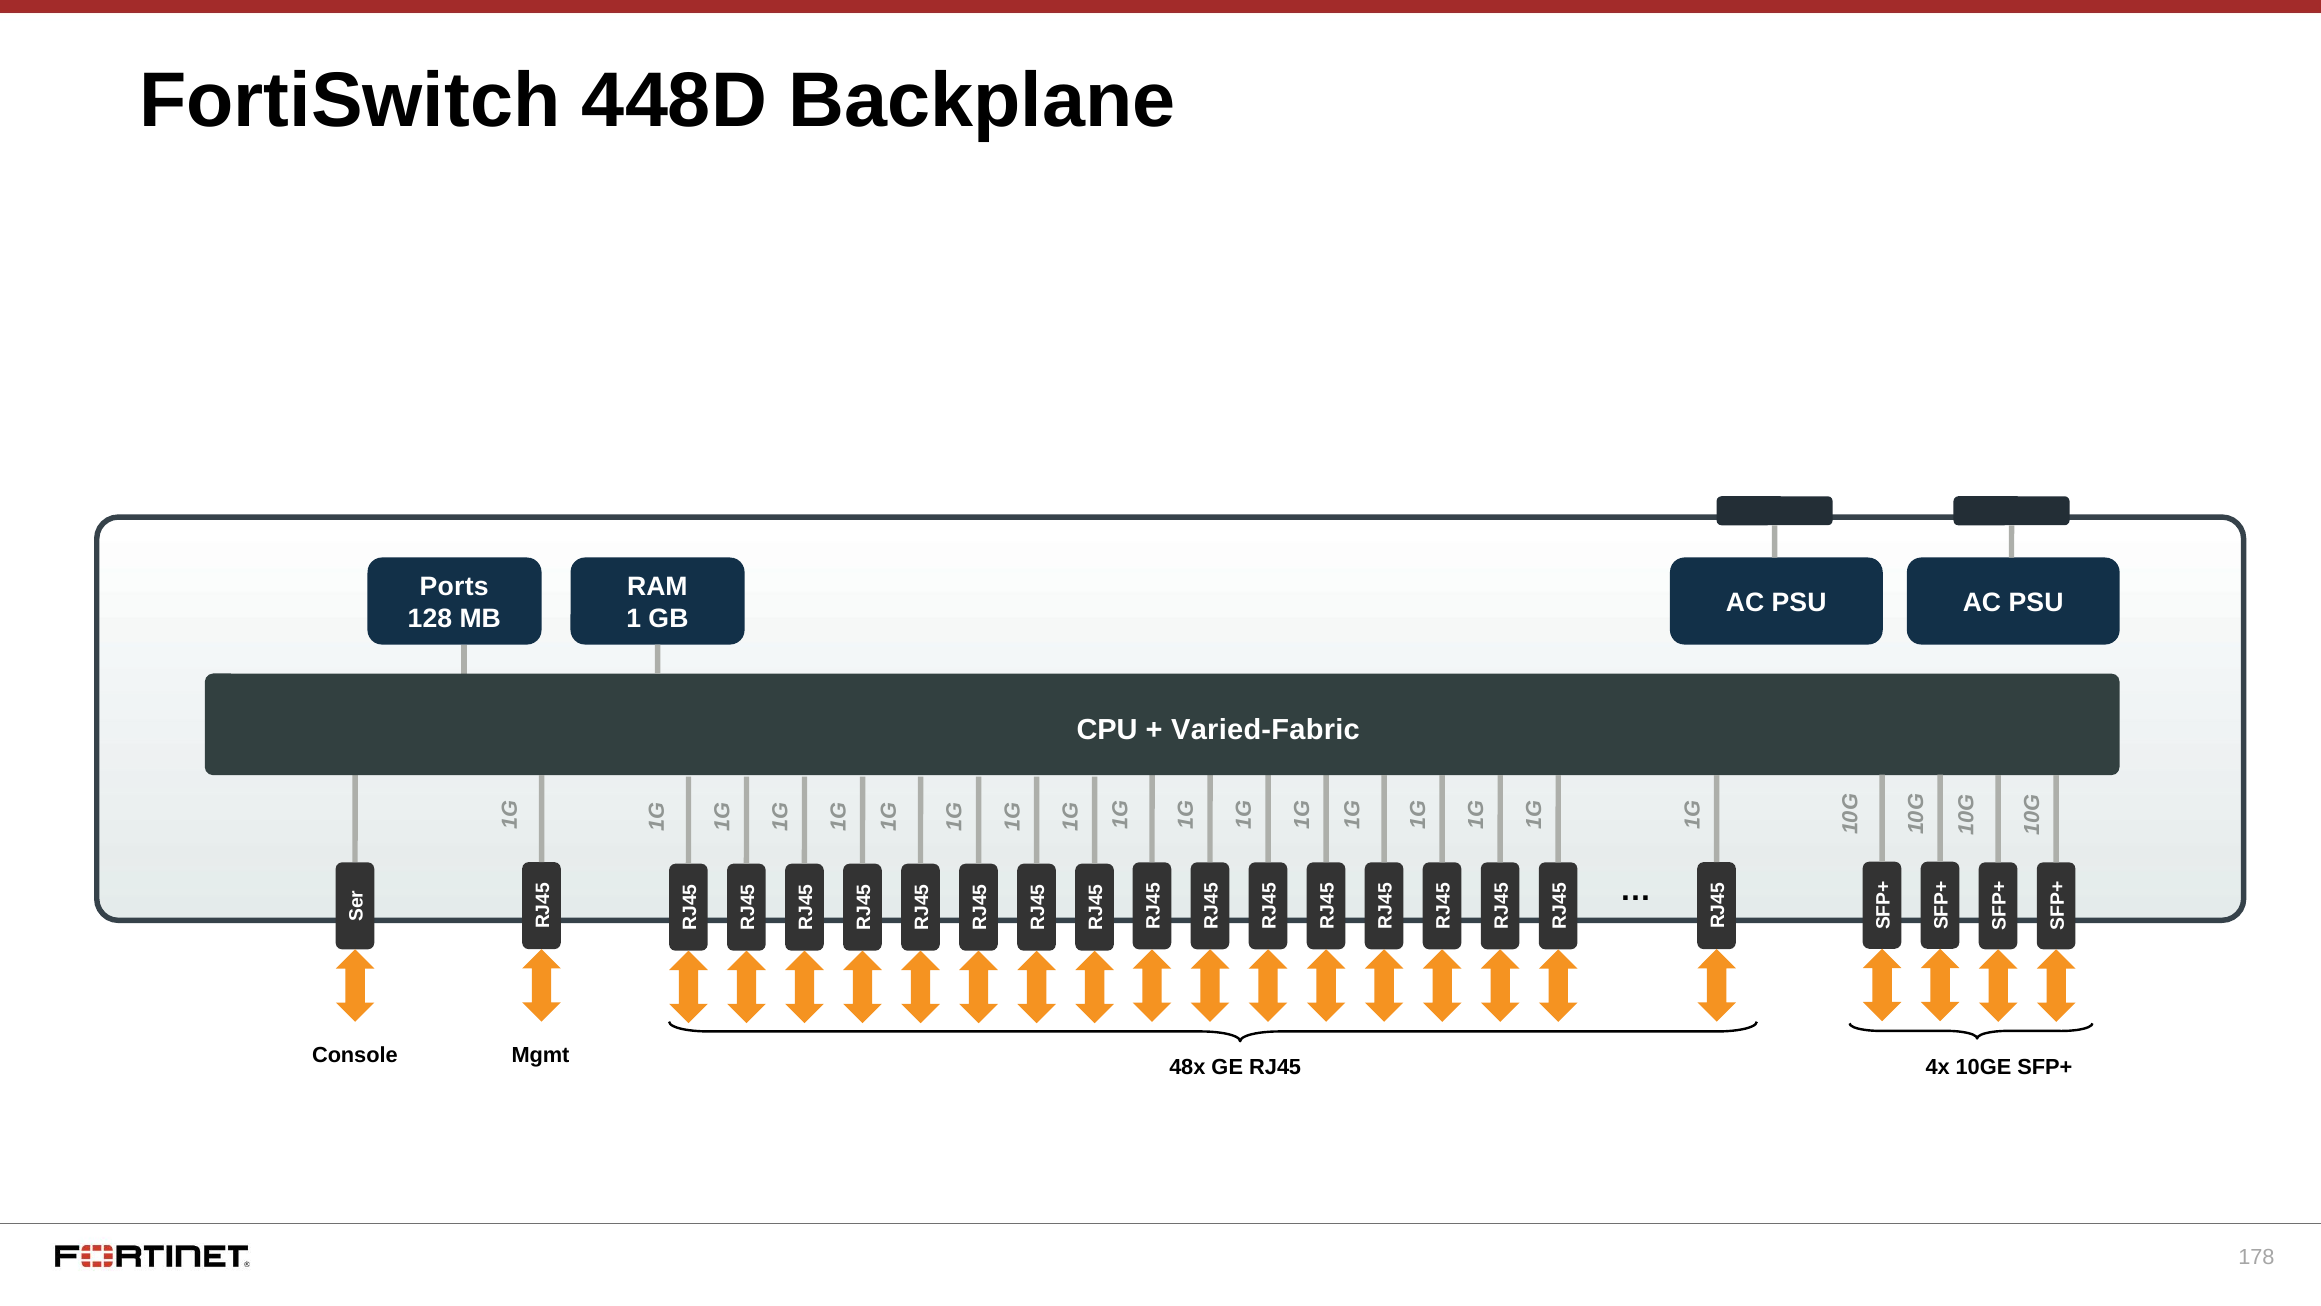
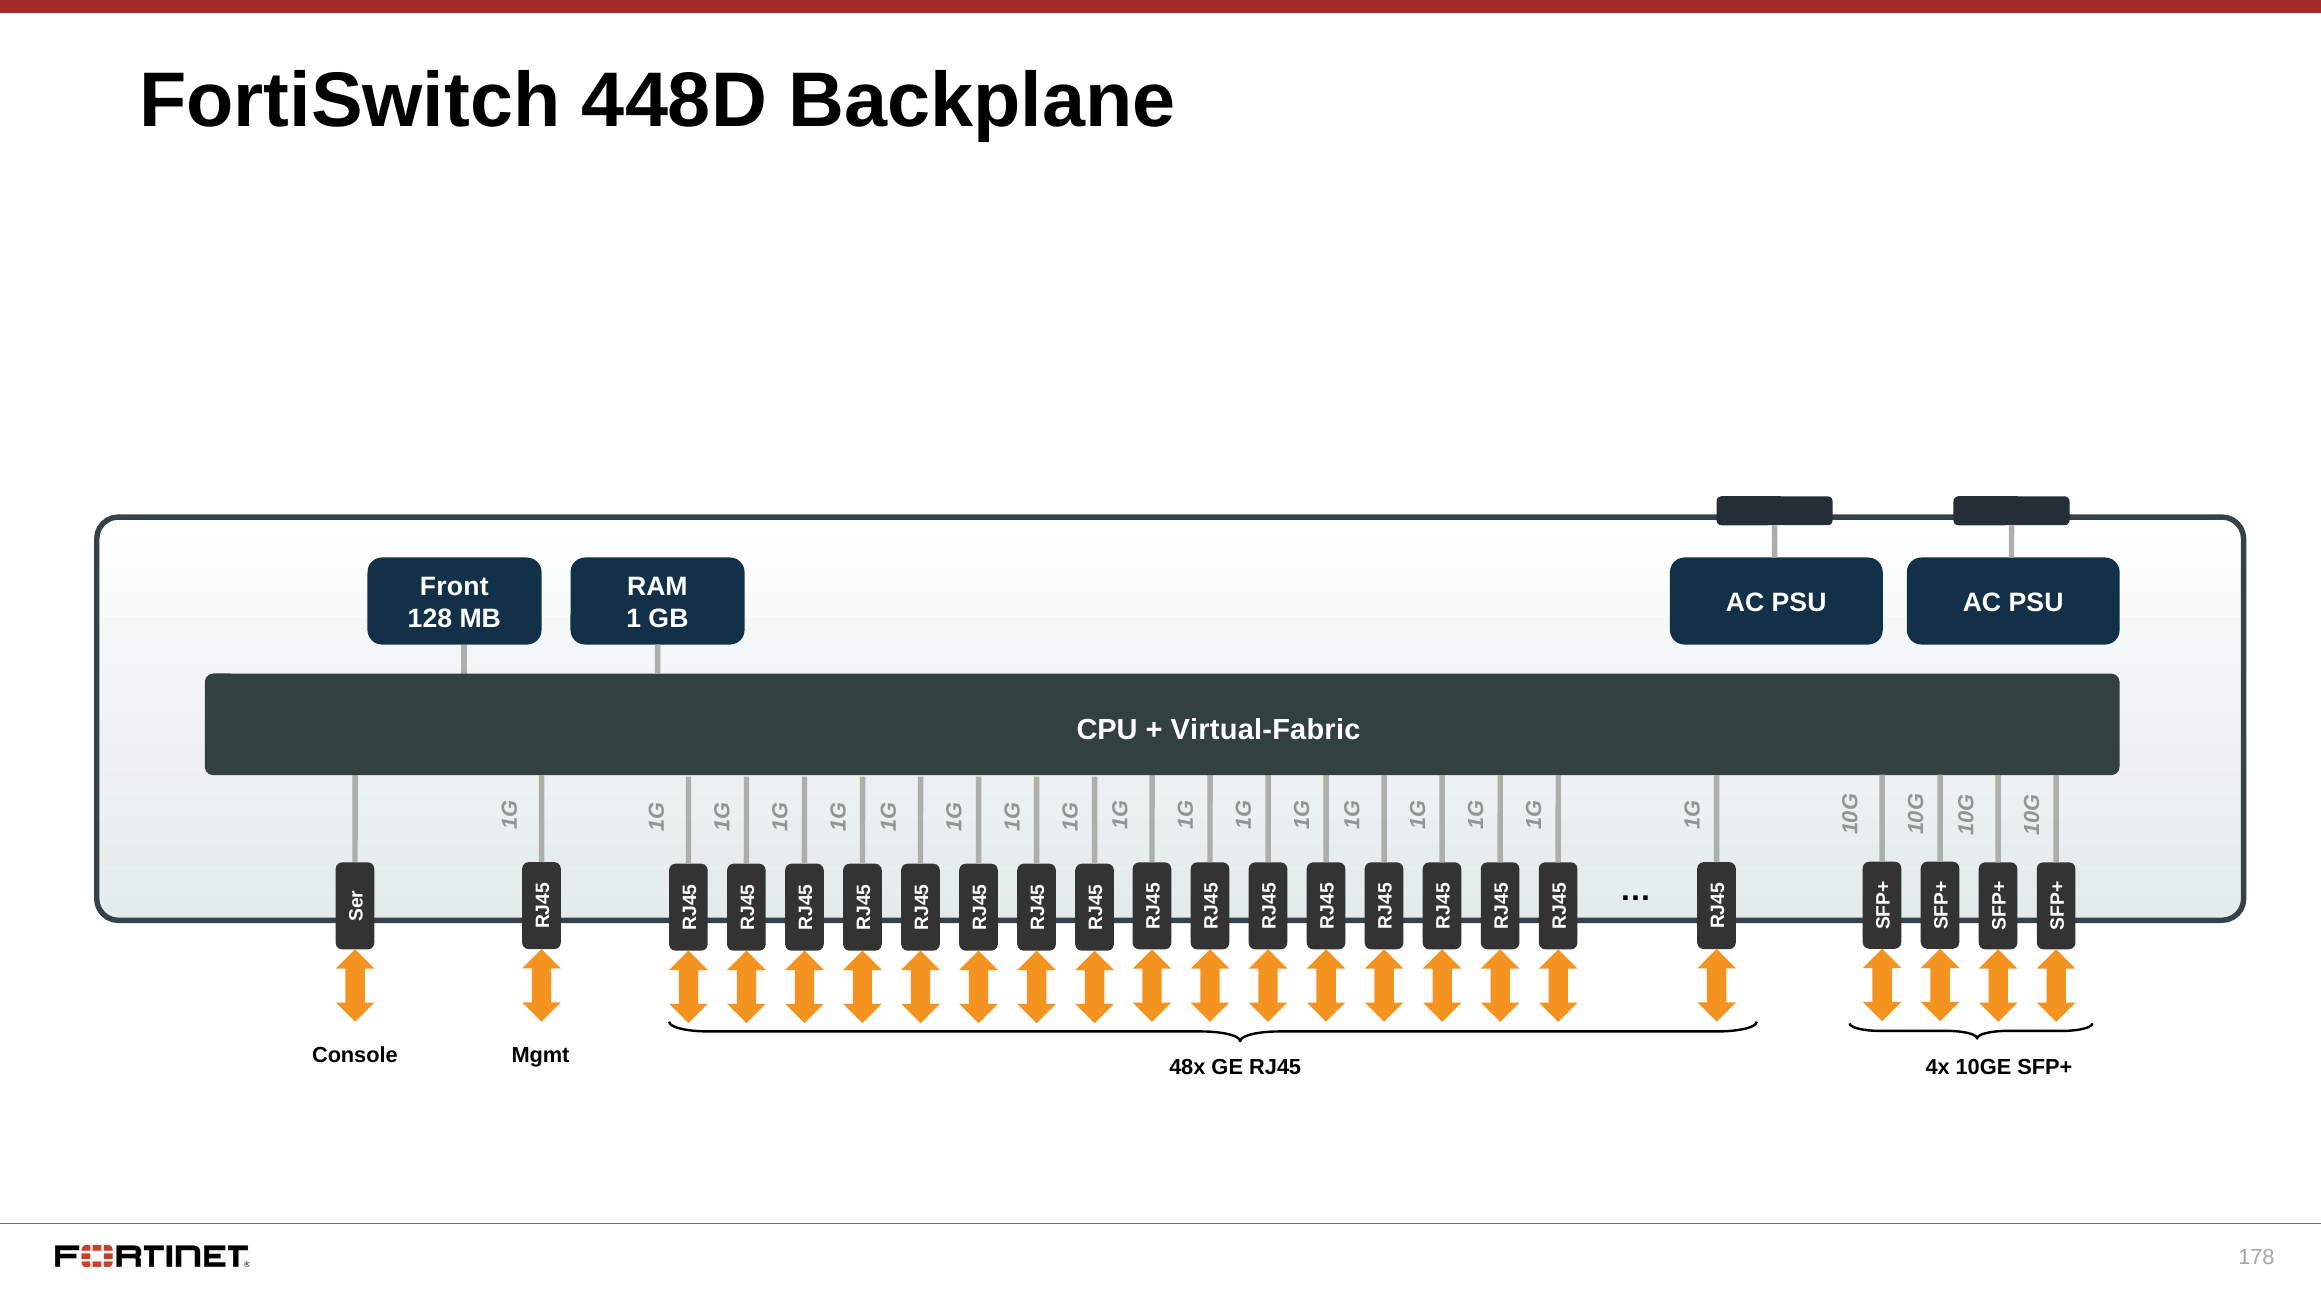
Ports: Ports -> Front
Varied-Fabric: Varied-Fabric -> Virtual-Fabric
